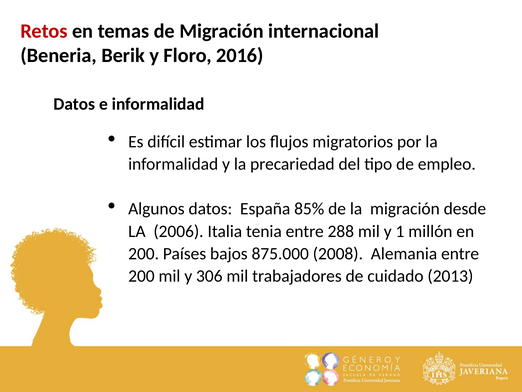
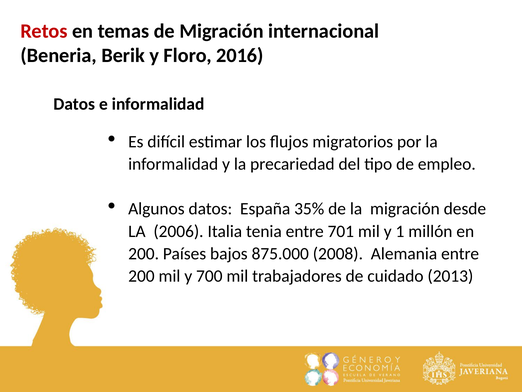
85%: 85% -> 35%
288: 288 -> 701
306: 306 -> 700
